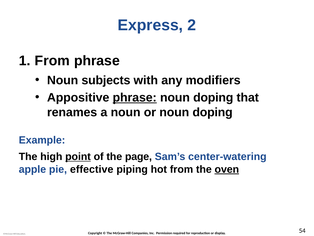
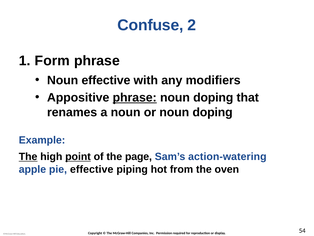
Express: Express -> Confuse
From at (52, 61): From -> Form
Noun subjects: subjects -> effective
The at (28, 156) underline: none -> present
center-watering: center-watering -> action-watering
oven underline: present -> none
